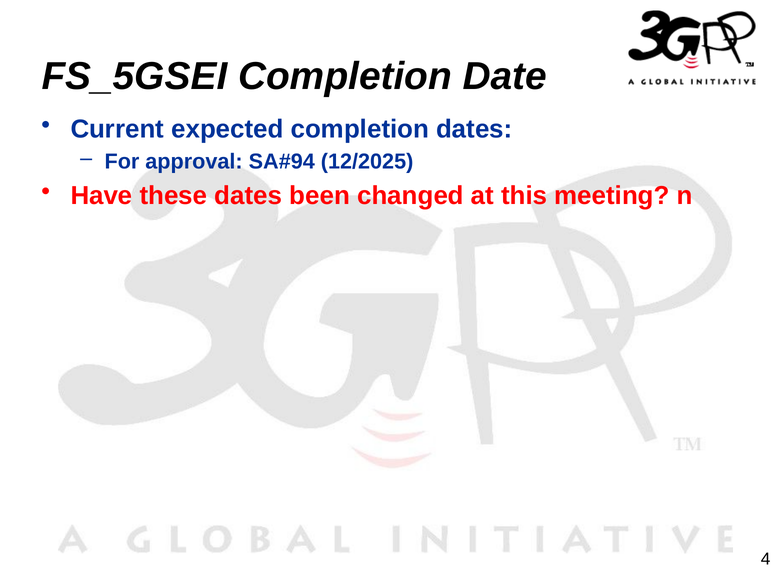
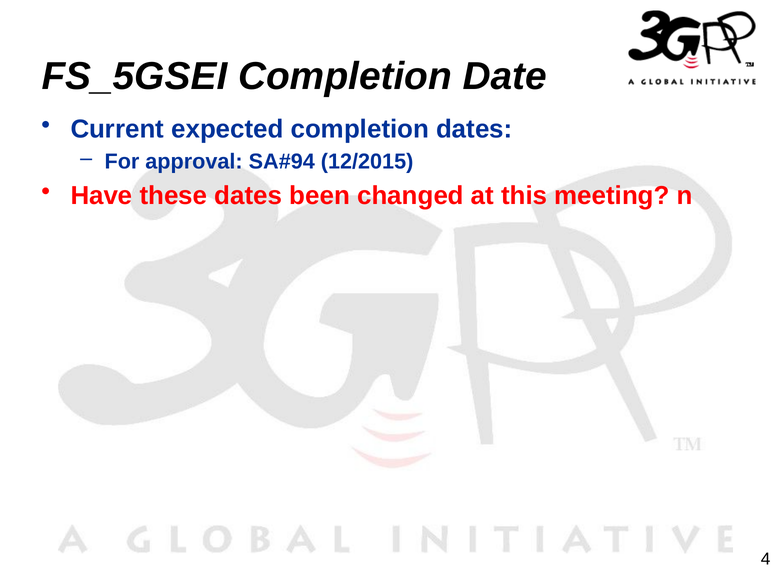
12/2025: 12/2025 -> 12/2015
